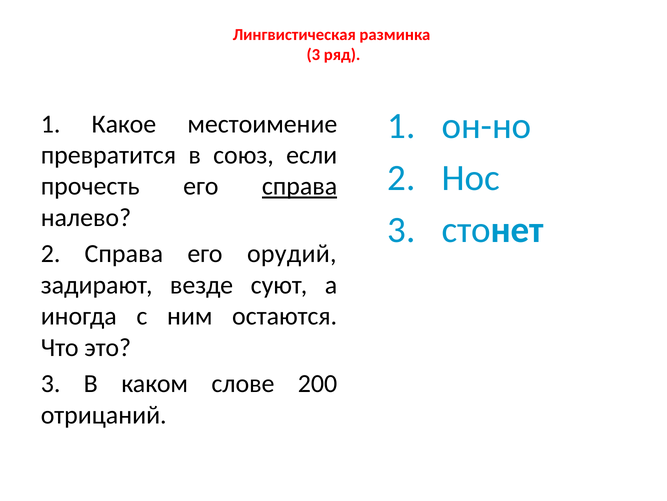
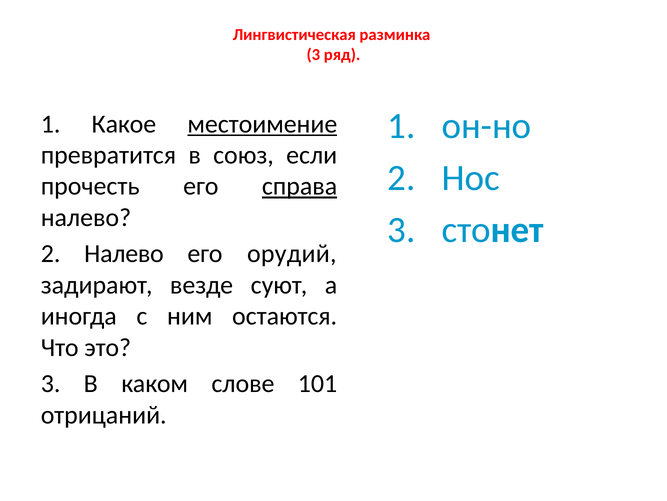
местоимение underline: none -> present
2 Справа: Справа -> Налево
200: 200 -> 101
